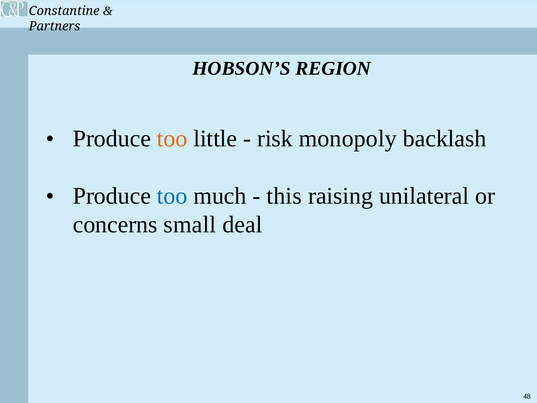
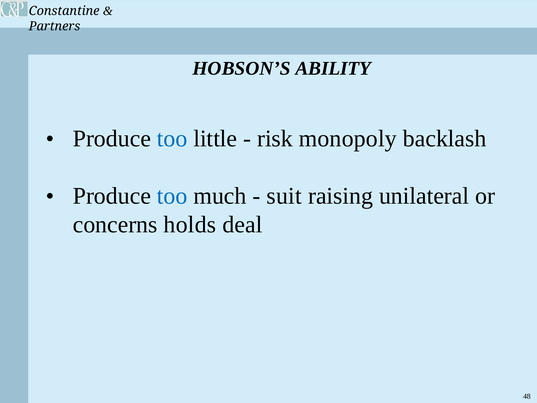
REGION: REGION -> ABILITY
too at (172, 138) colour: orange -> blue
this: this -> suit
small: small -> holds
